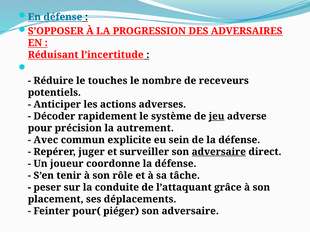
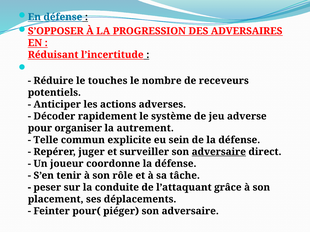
jeu underline: present -> none
précision: précision -> organiser
Avec: Avec -> Telle
